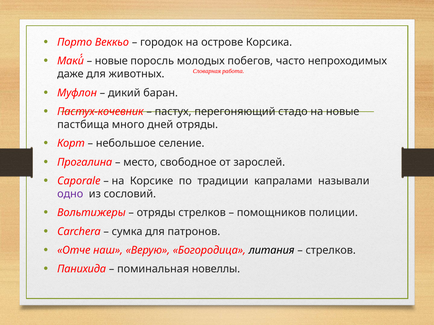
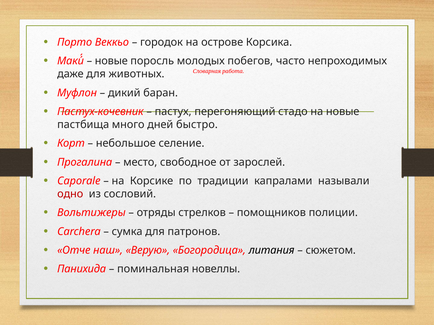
дней отряды: отряды -> быстро
одно colour: purple -> red
стрелков at (331, 251): стрелков -> сюжетом
